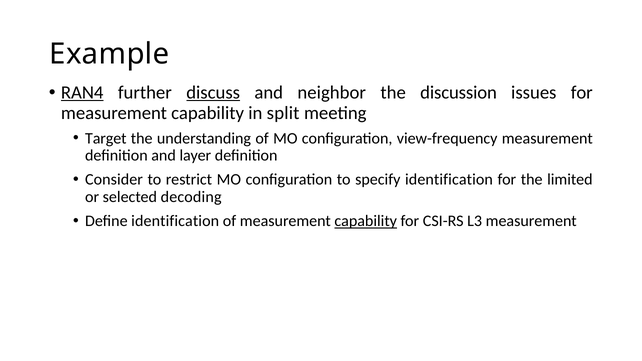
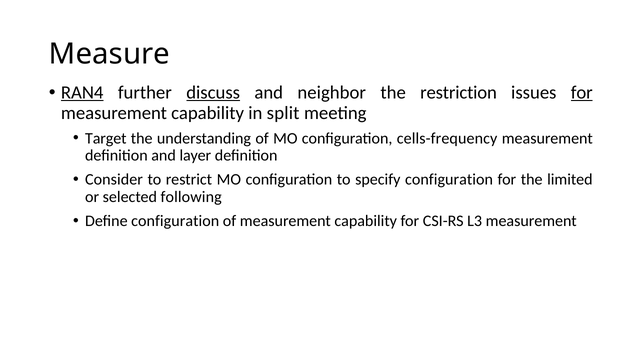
Example: Example -> Measure
discussion: discussion -> restriction
for at (582, 93) underline: none -> present
view-frequency: view-frequency -> cells-frequency
specify identification: identification -> configuration
decoding: decoding -> following
Define identification: identification -> configuration
capability at (366, 221) underline: present -> none
